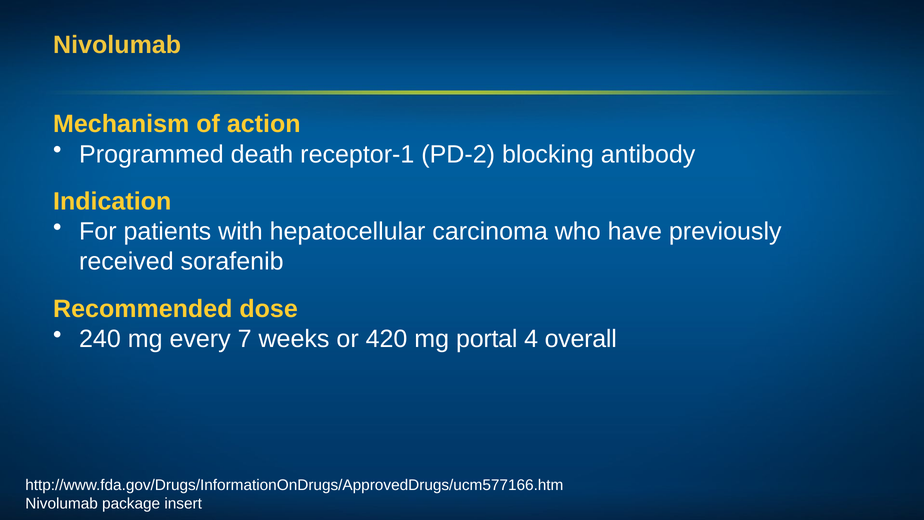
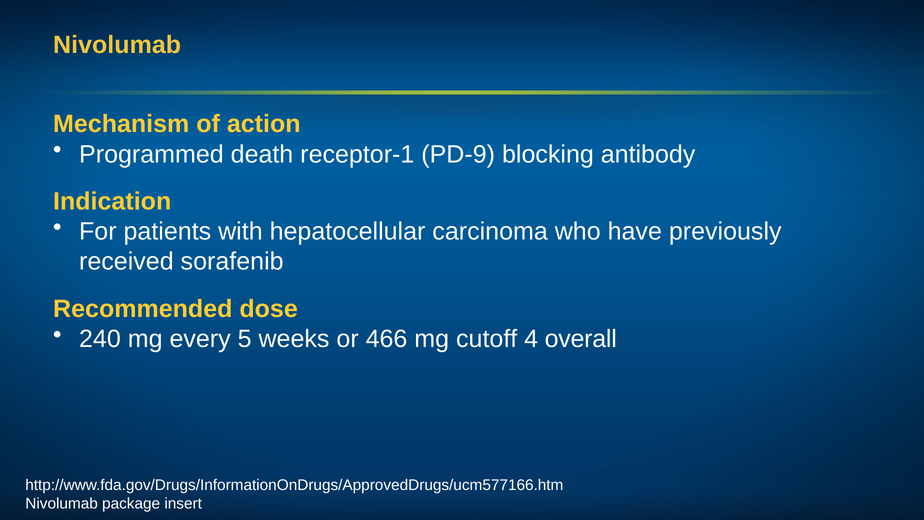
PD-2: PD-2 -> PD-9
7: 7 -> 5
420: 420 -> 466
portal: portal -> cutoff
